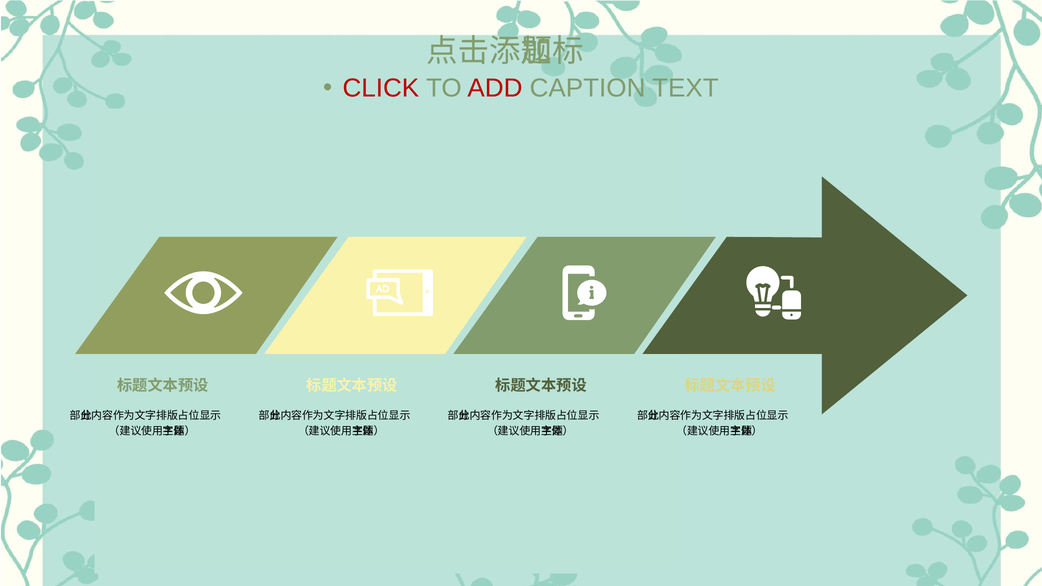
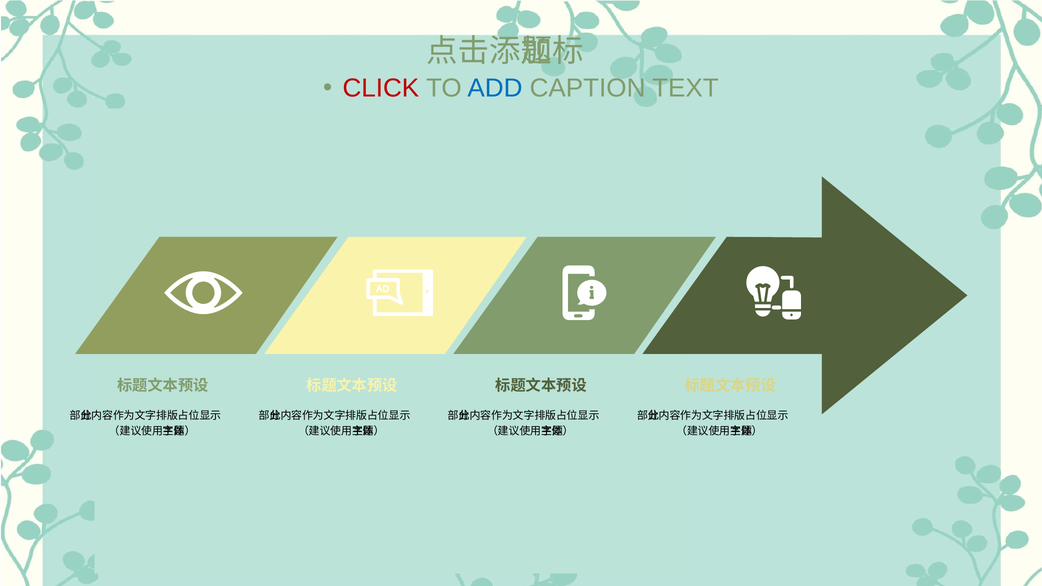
ADD colour: red -> blue
